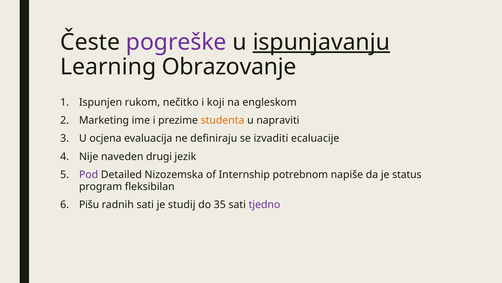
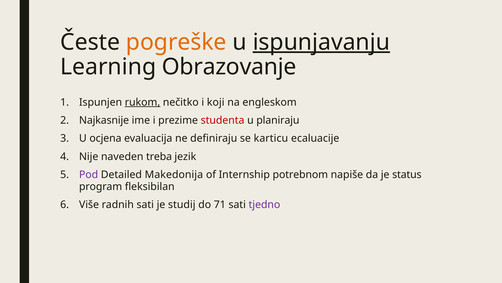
pogreške colour: purple -> orange
rukom underline: none -> present
Marketing: Marketing -> Najkasnije
studenta colour: orange -> red
napraviti: napraviti -> planiraju
izvaditi: izvaditi -> karticu
drugi: drugi -> treba
Nizozemska: Nizozemska -> Makedonija
Pišu: Pišu -> Više
35: 35 -> 71
